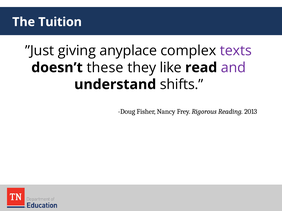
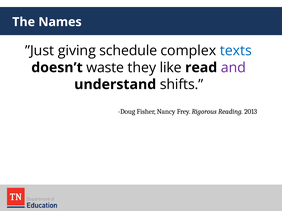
Tuition: Tuition -> Names
anyplace: anyplace -> schedule
texts colour: purple -> blue
these: these -> waste
